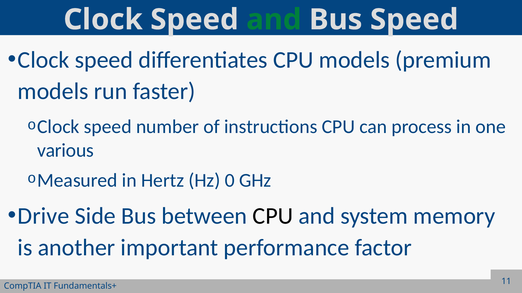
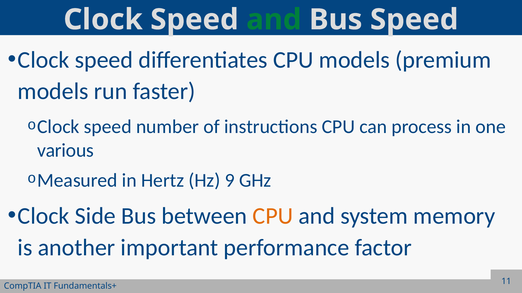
0: 0 -> 9
Drive at (43, 216): Drive -> Clock
CPU at (273, 216) colour: black -> orange
